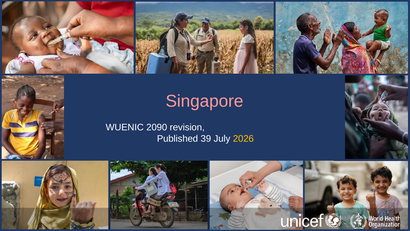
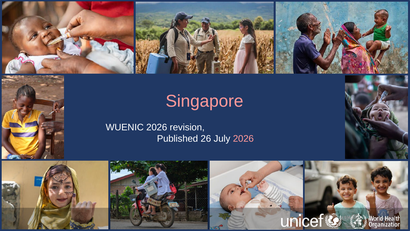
WUENIC 2090: 2090 -> 2026
39: 39 -> 26
2026 at (243, 138) colour: yellow -> pink
